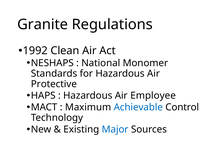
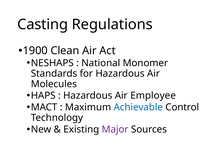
Granite: Granite -> Casting
1992: 1992 -> 1900
Protective: Protective -> Molecules
Major colour: blue -> purple
